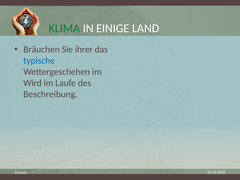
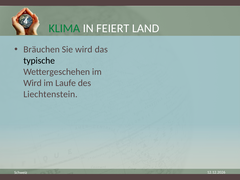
EINIGE: EINIGE -> FEIERT
Sie ihrer: ihrer -> wird
typische colour: blue -> black
Beschreibung: Beschreibung -> Liechtenstein
